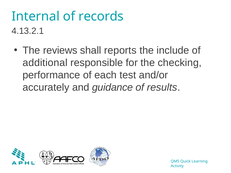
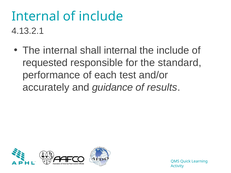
of records: records -> include
The reviews: reviews -> internal
shall reports: reports -> internal
additional: additional -> requested
checking: checking -> standard
